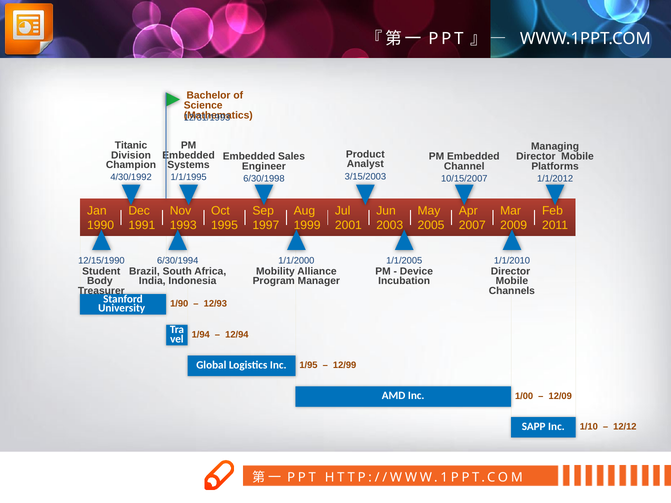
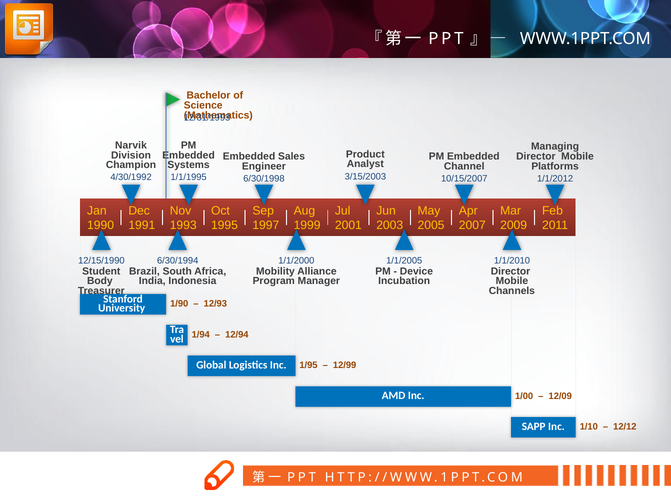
Titanic: Titanic -> Narvik
